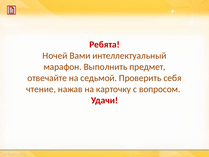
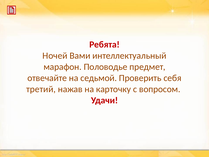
Выполнить: Выполнить -> Половодье
чтение: чтение -> третий
